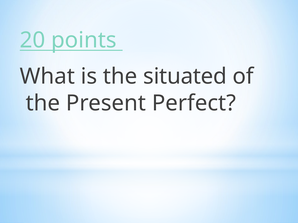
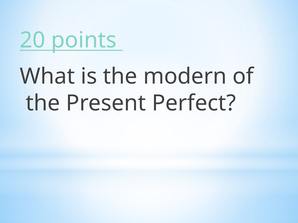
situated: situated -> modern
